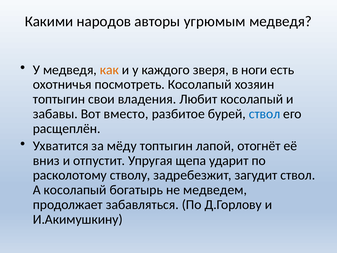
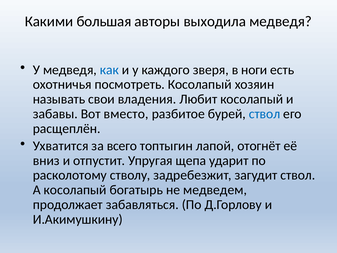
народов: народов -> большая
угрюмым: угрюмым -> выходила
как colour: orange -> blue
топтыгин at (59, 99): топтыгин -> называть
мёду: мёду -> всего
